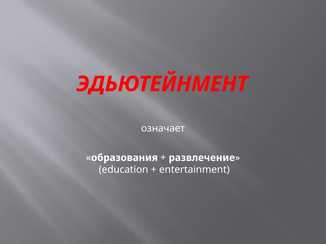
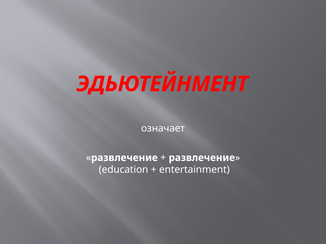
образования at (124, 158): образования -> развлечение
